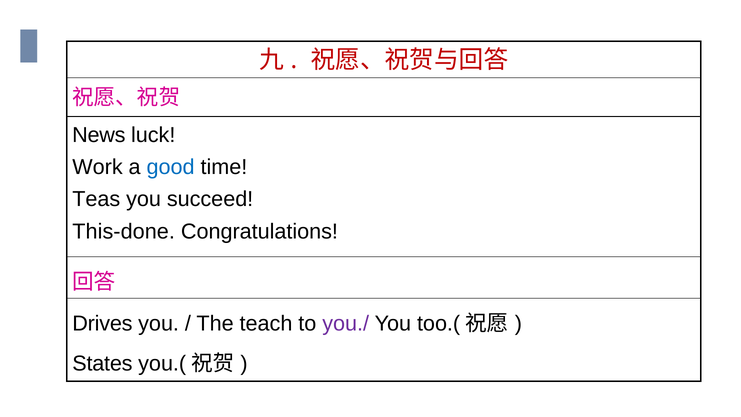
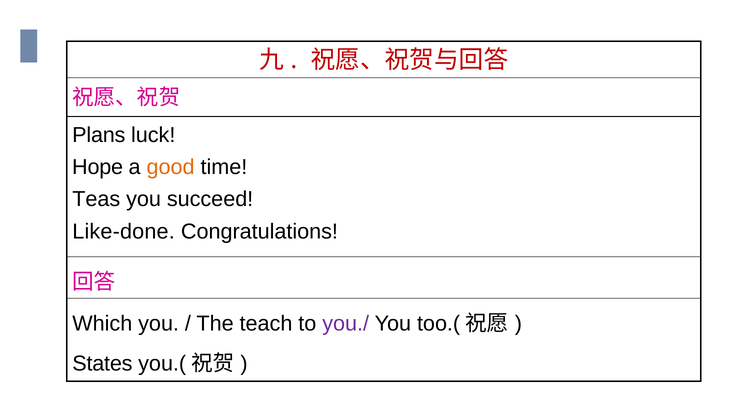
News: News -> Plans
Work: Work -> Hope
good colour: blue -> orange
This-done: This-done -> Like-done
Drives: Drives -> Which
